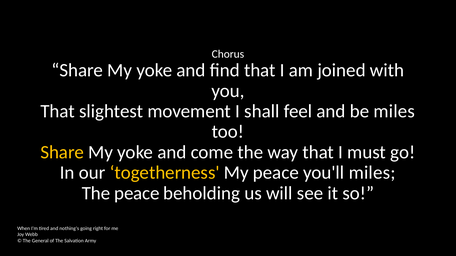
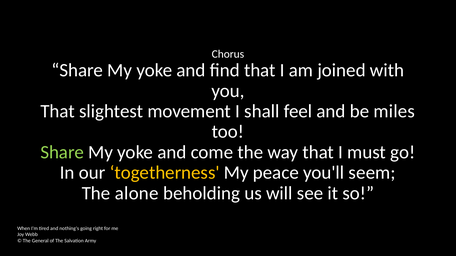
Share at (62, 153) colour: yellow -> light green
you'll miles: miles -> seem
The peace: peace -> alone
